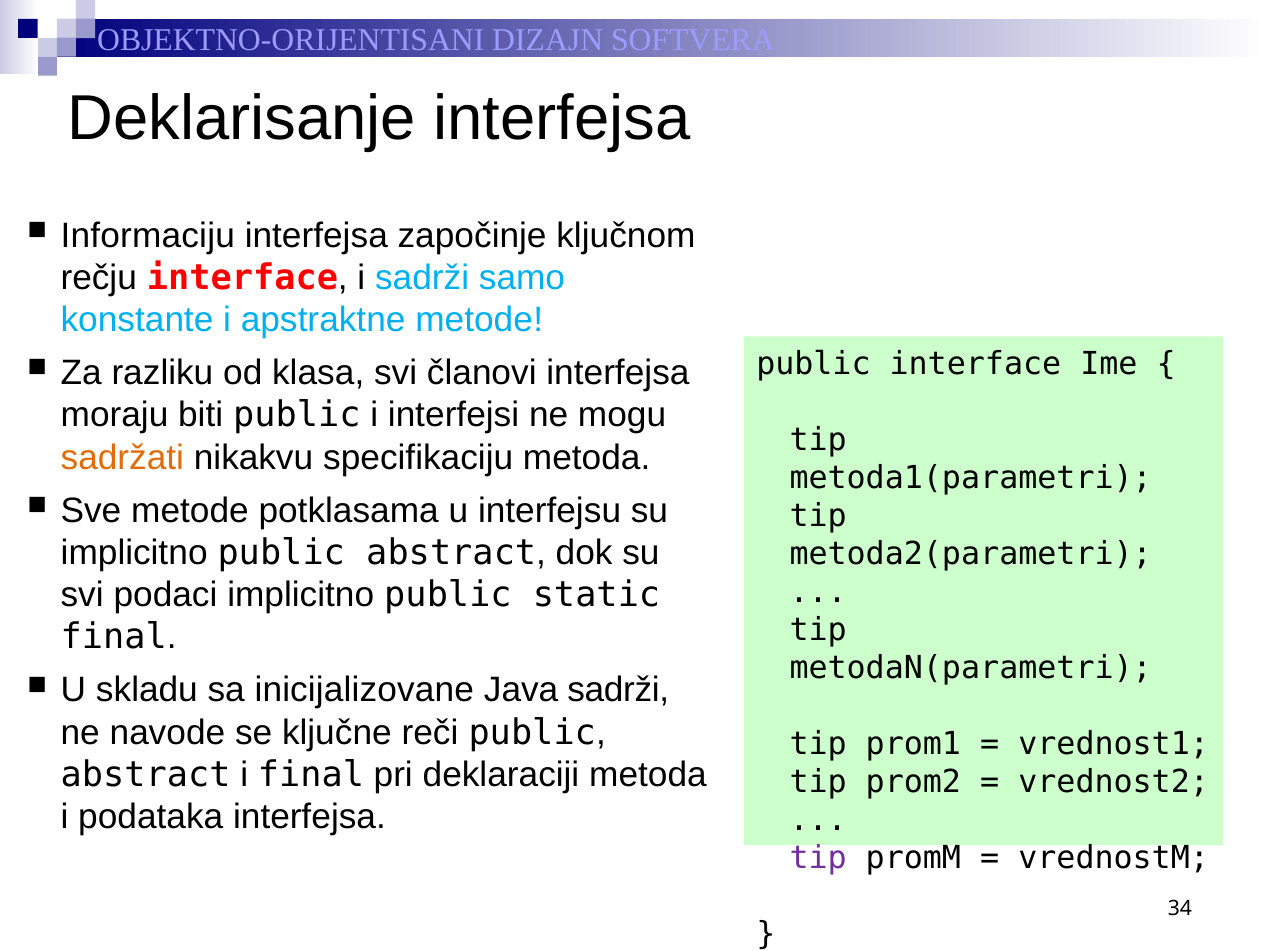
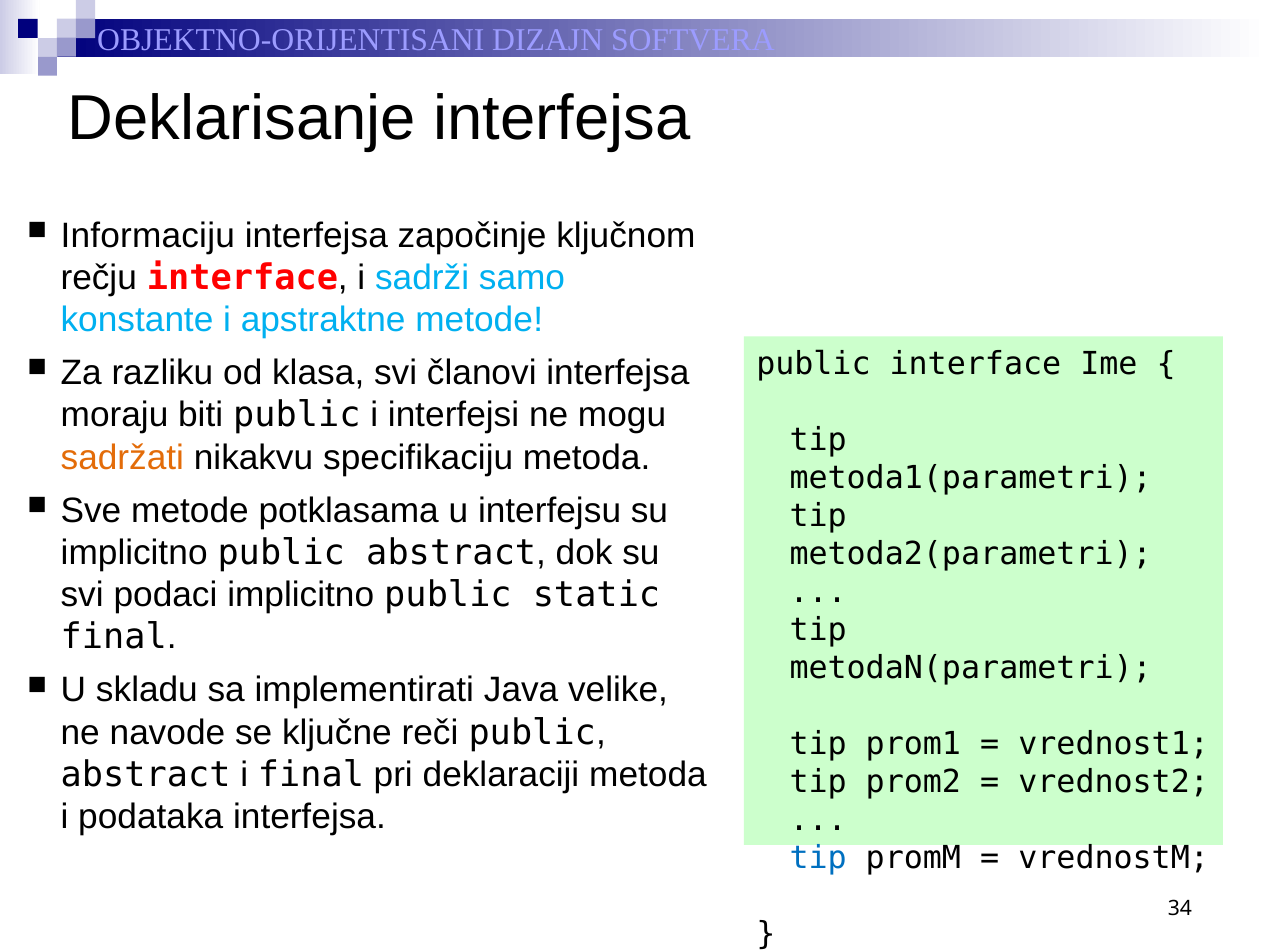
inicijalizovane: inicijalizovane -> implementirati
Java sadrži: sadrži -> velike
tip at (818, 858) colour: purple -> blue
